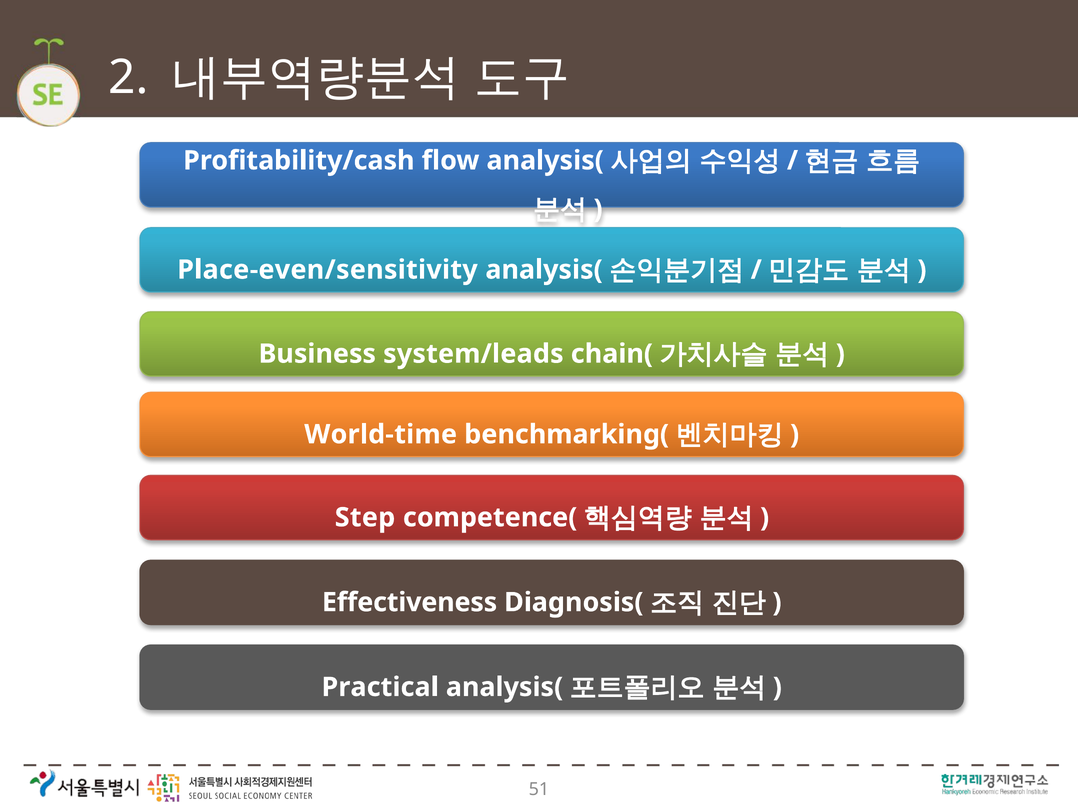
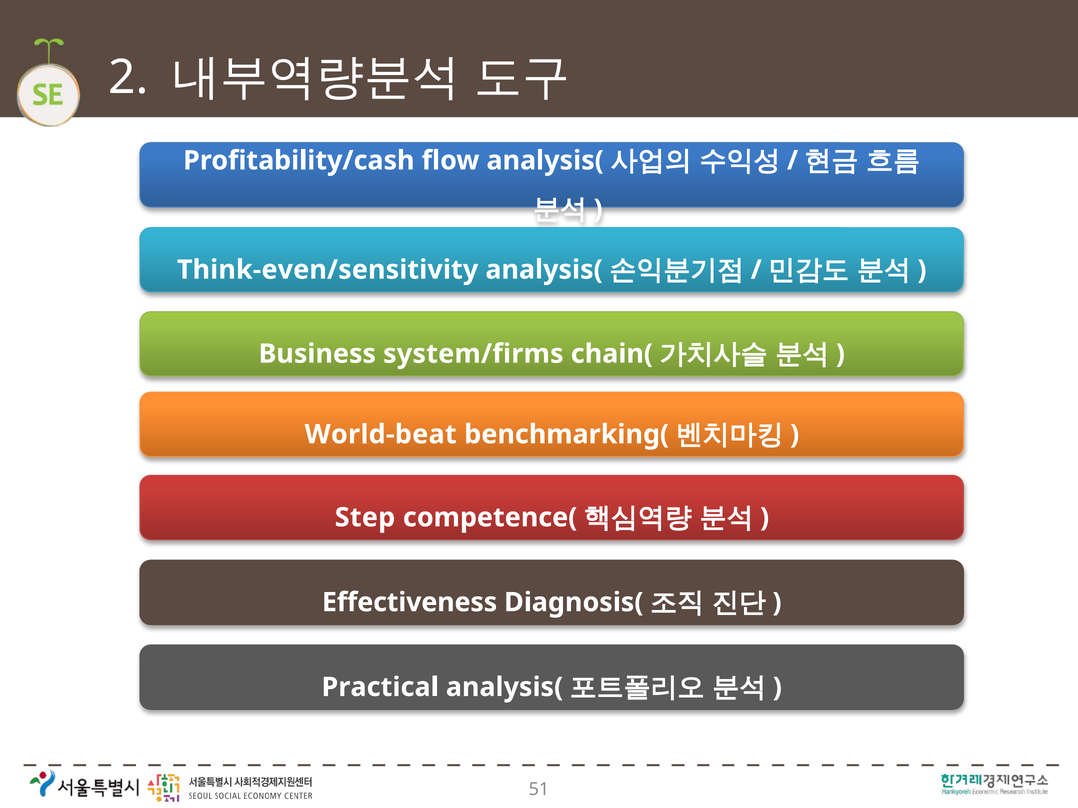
Place-even/sensitivity: Place-even/sensitivity -> Think-even/sensitivity
system/leads: system/leads -> system/firms
World-time: World-time -> World-beat
